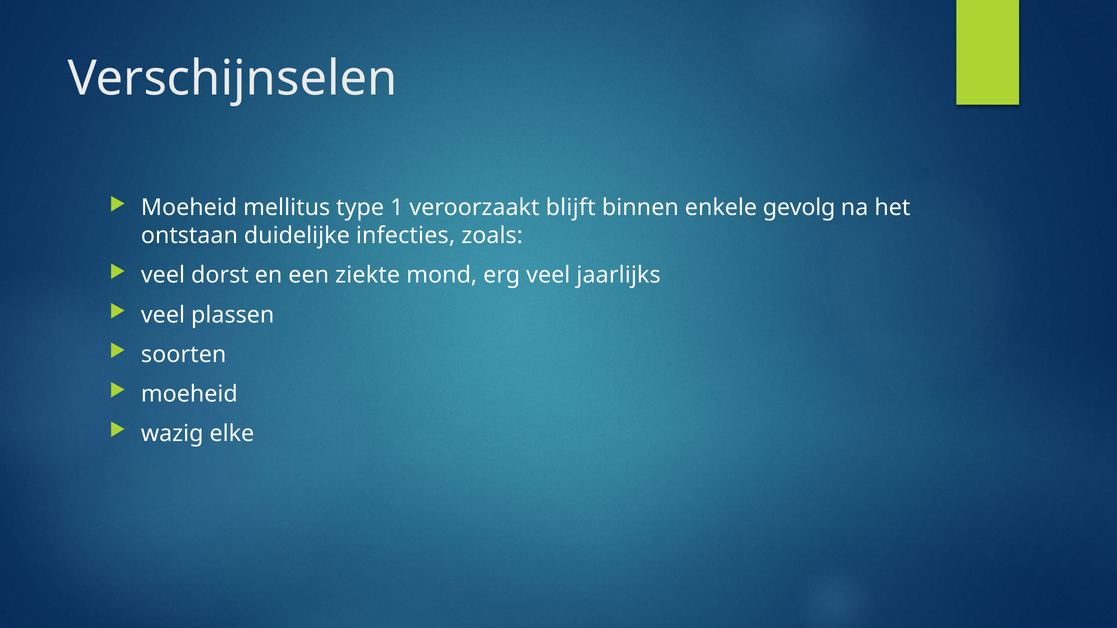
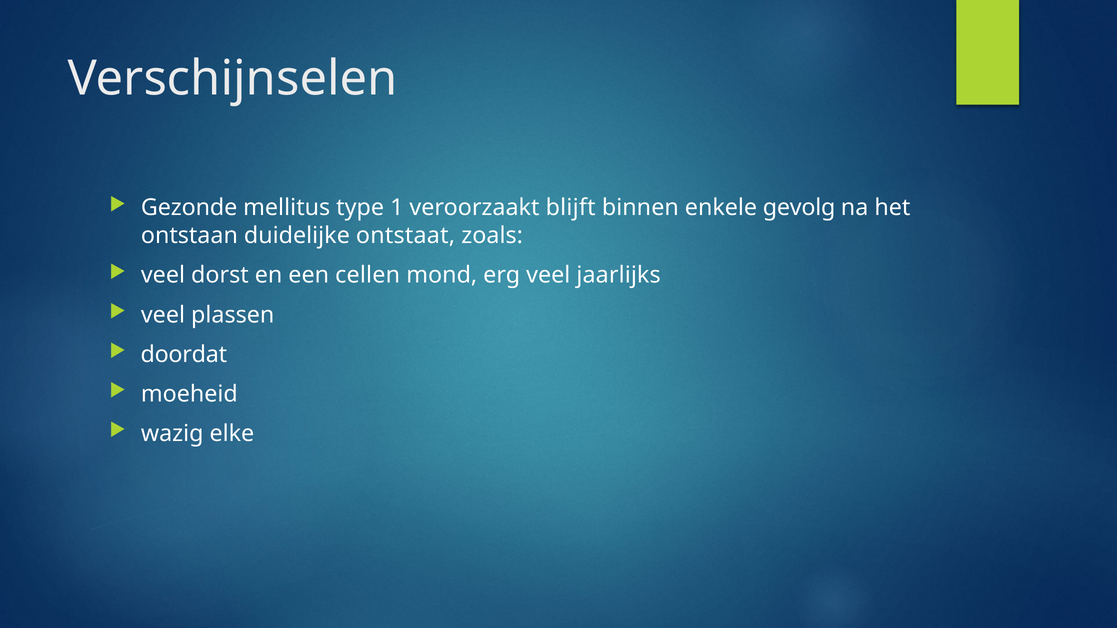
Moeheid at (189, 208): Moeheid -> Gezonde
infecties: infecties -> ontstaat
ziekte: ziekte -> cellen
soorten: soorten -> doordat
